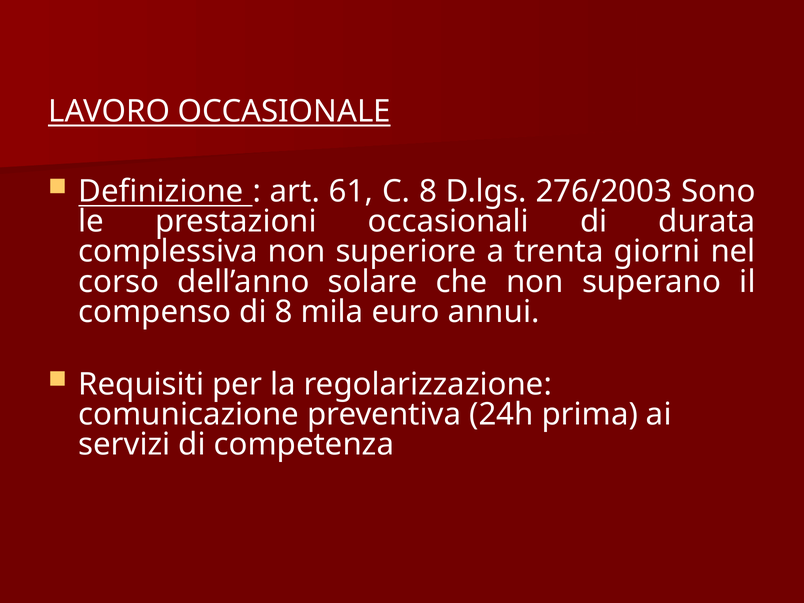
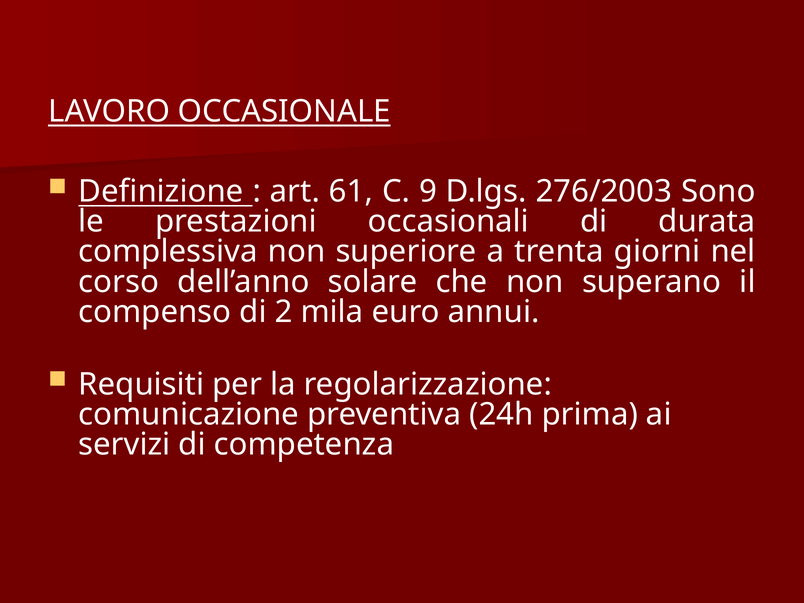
C 8: 8 -> 9
di 8: 8 -> 2
